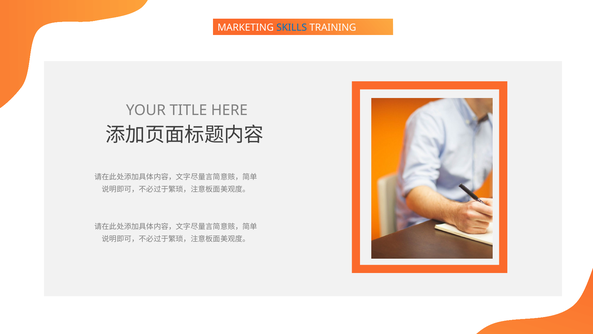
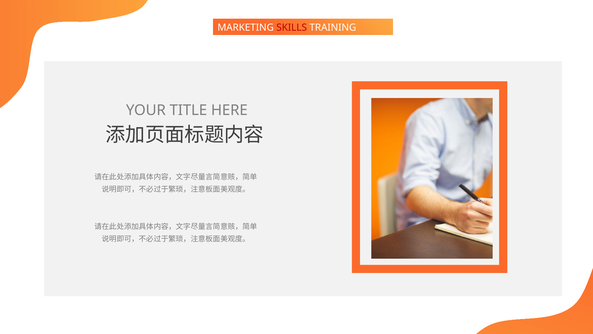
SKILLS colour: blue -> red
